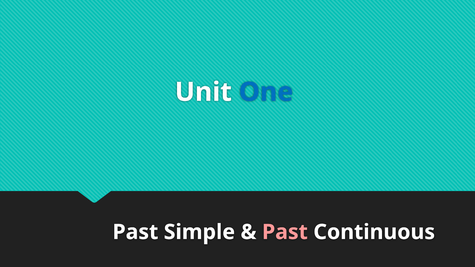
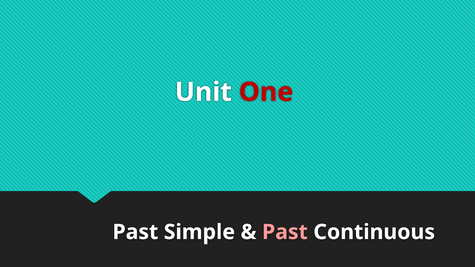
One colour: blue -> red
